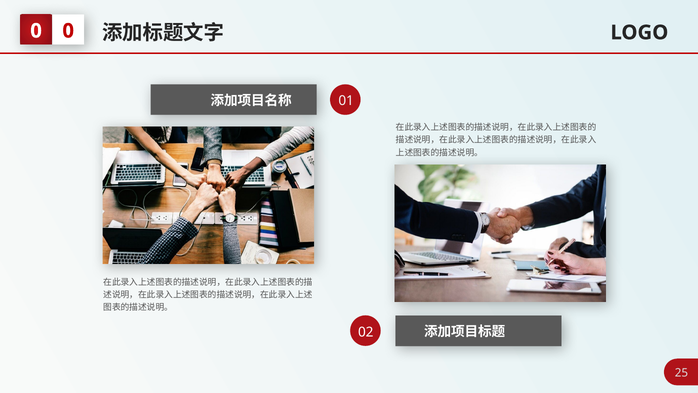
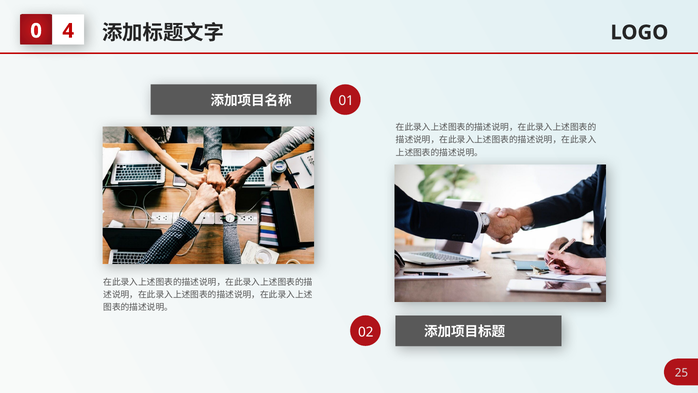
0 at (68, 31): 0 -> 4
